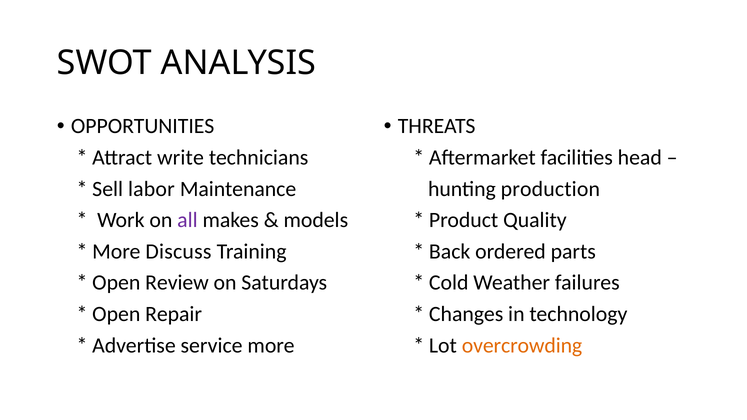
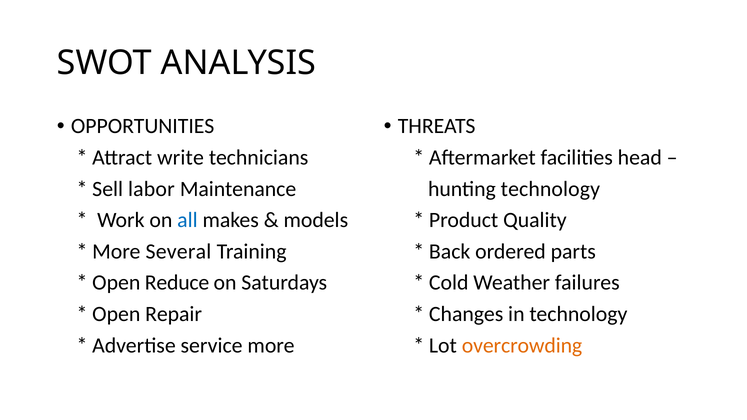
hunting production: production -> technology
all colour: purple -> blue
Discuss: Discuss -> Several
Review: Review -> Reduce
